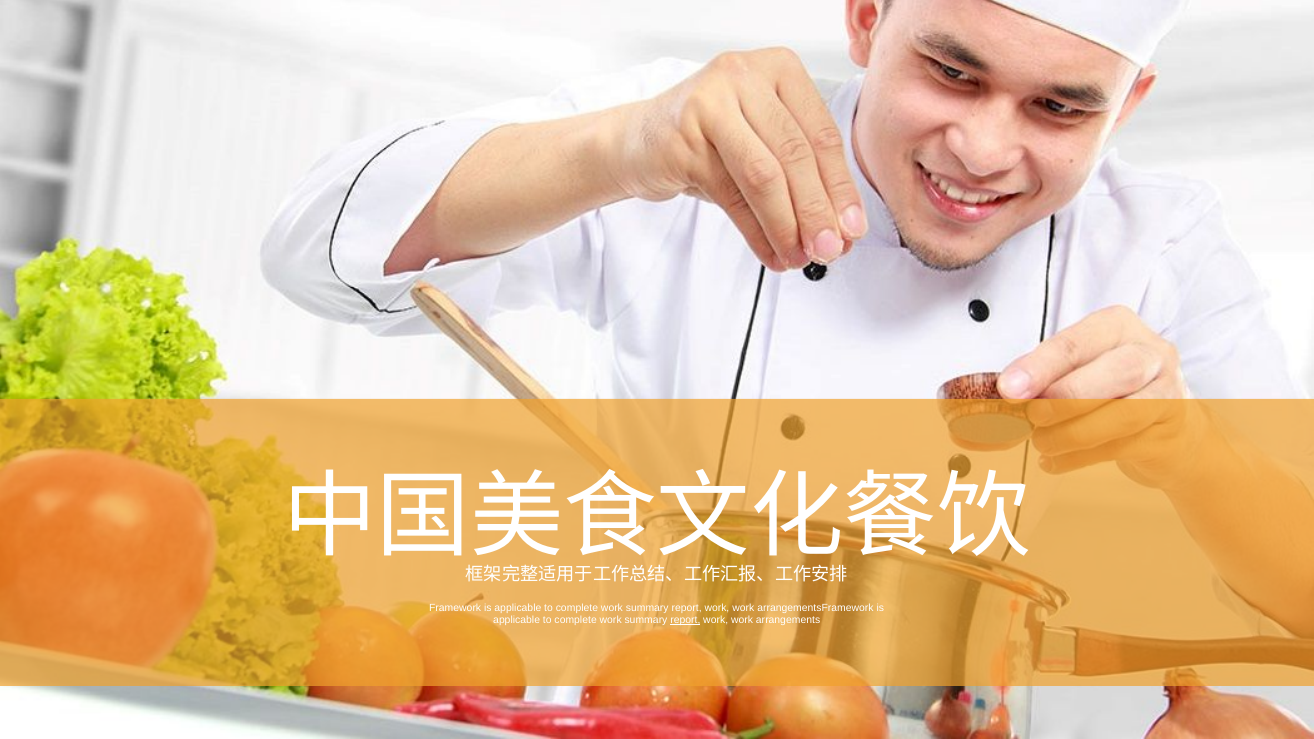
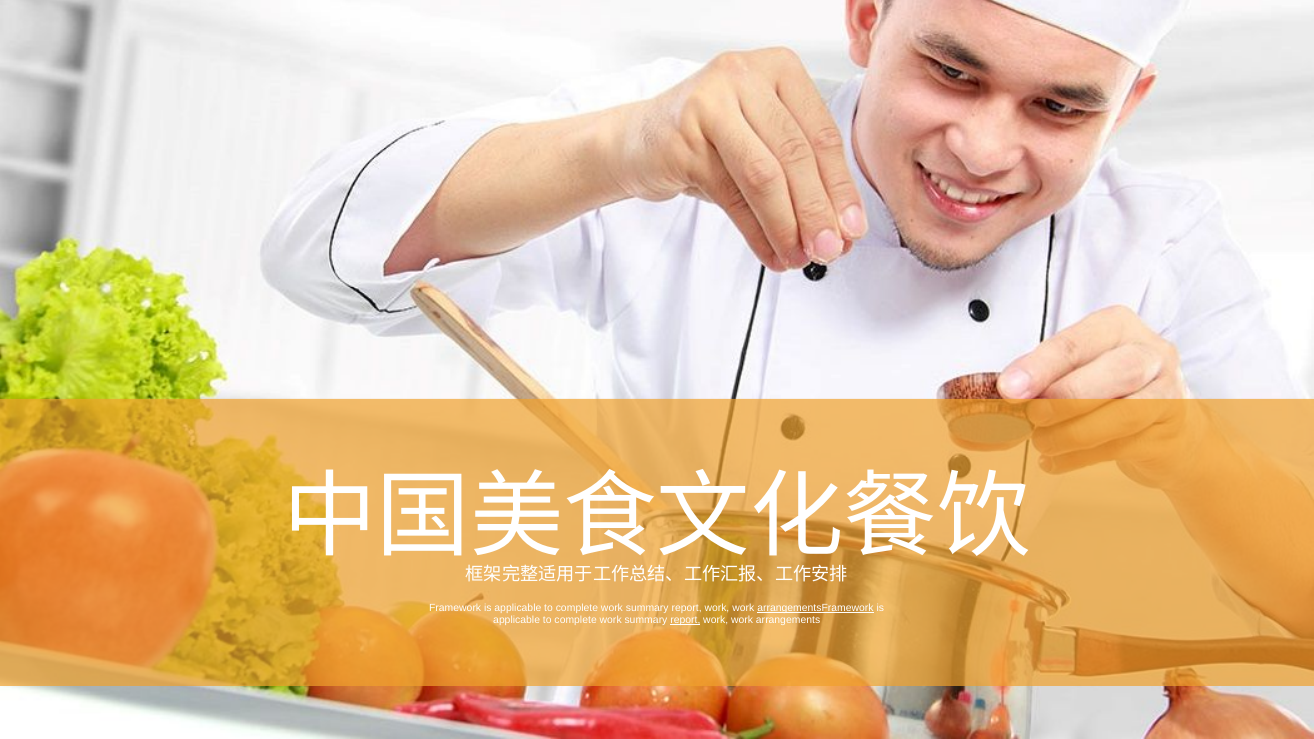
arrangementsFramework underline: none -> present
